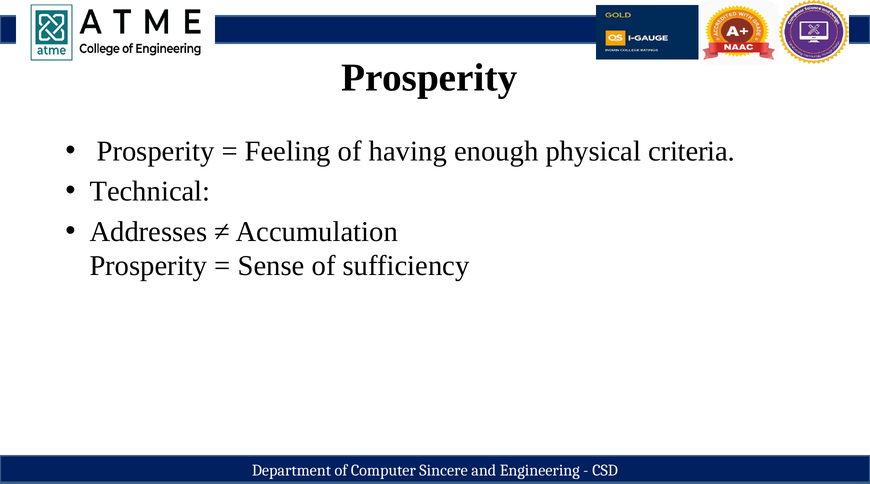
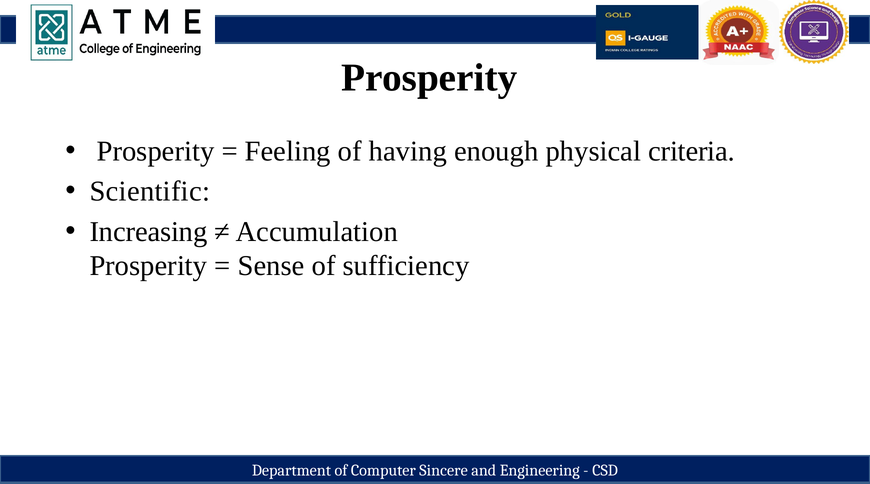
Technical: Technical -> Scientific
Addresses: Addresses -> Increasing
